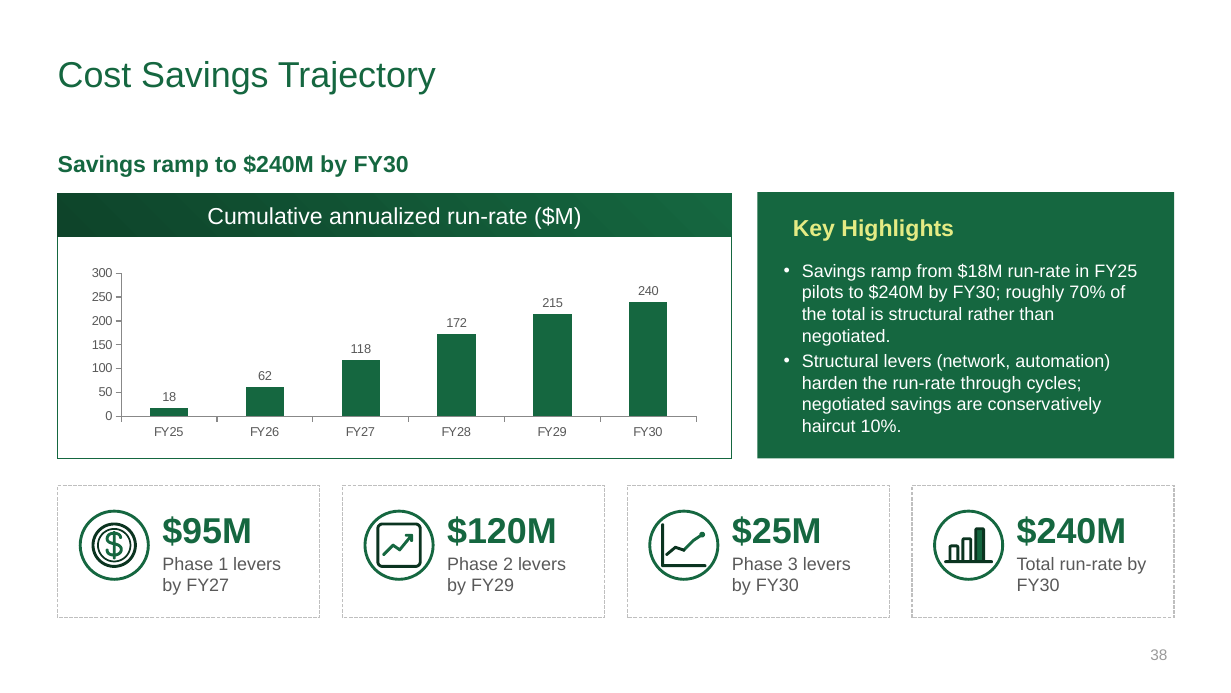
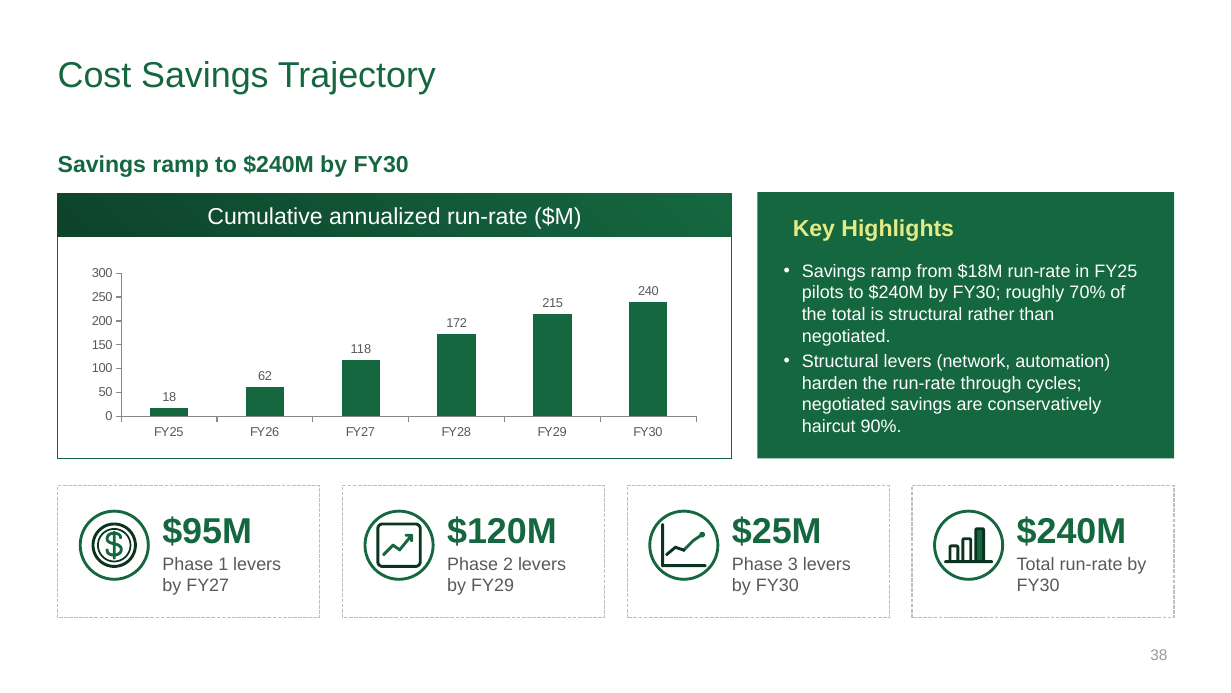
10%: 10% -> 90%
